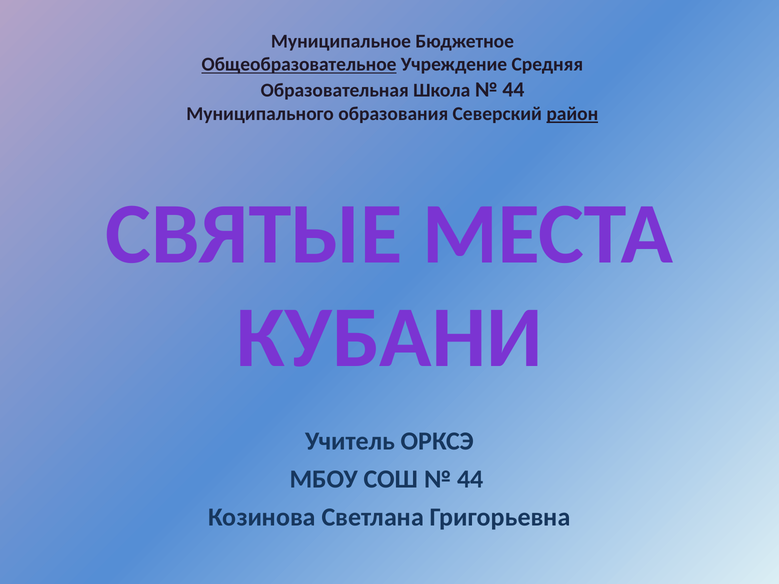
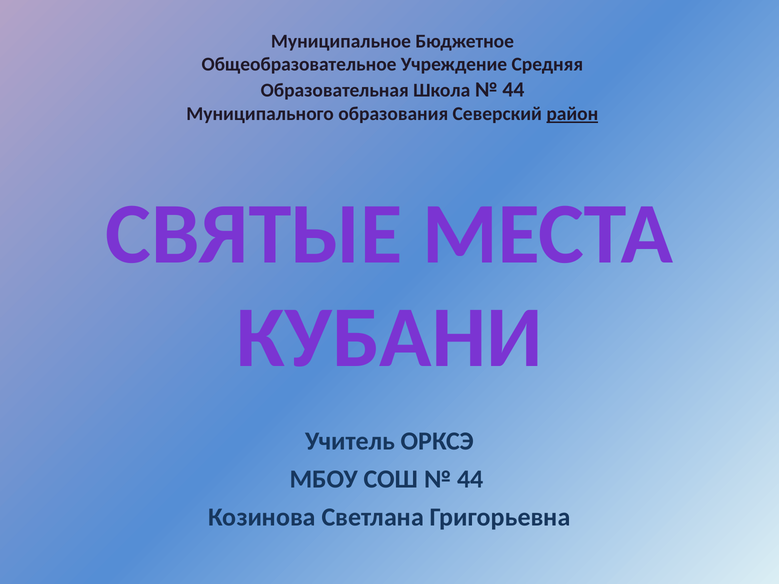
Общеобразовательное underline: present -> none
